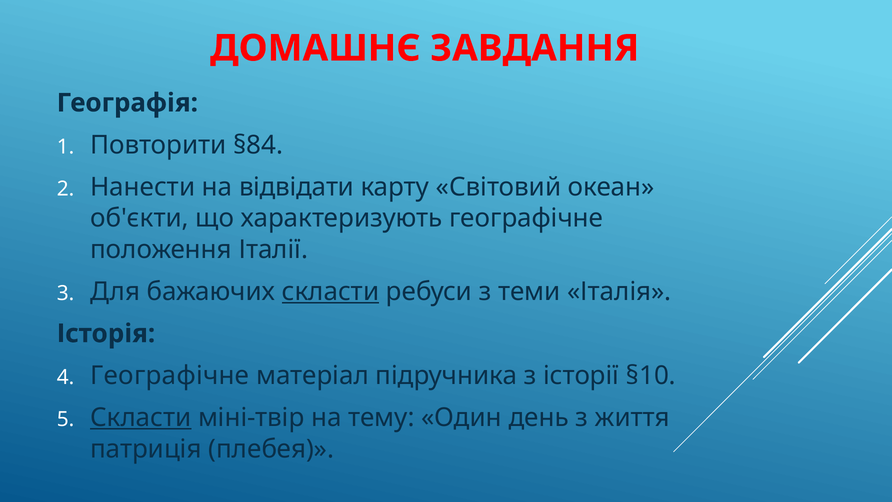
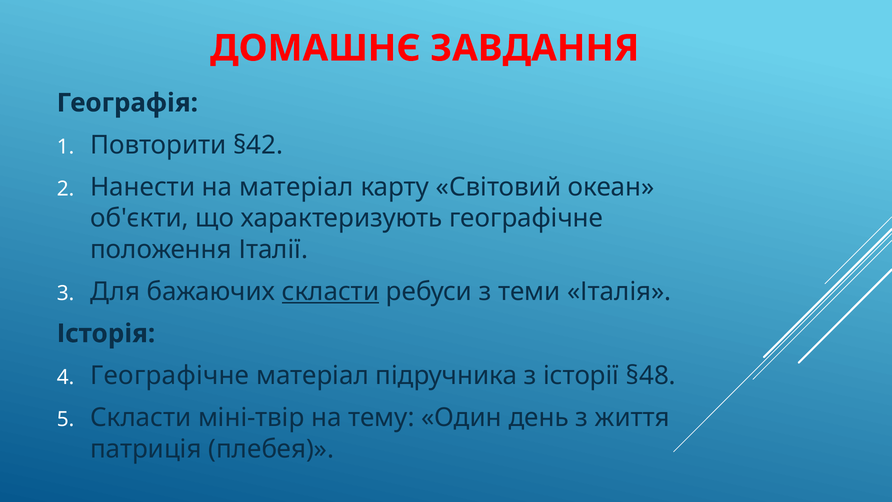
§84: §84 -> §42
на відвідати: відвідати -> матеріал
§10: §10 -> §48
Скласти at (141, 418) underline: present -> none
